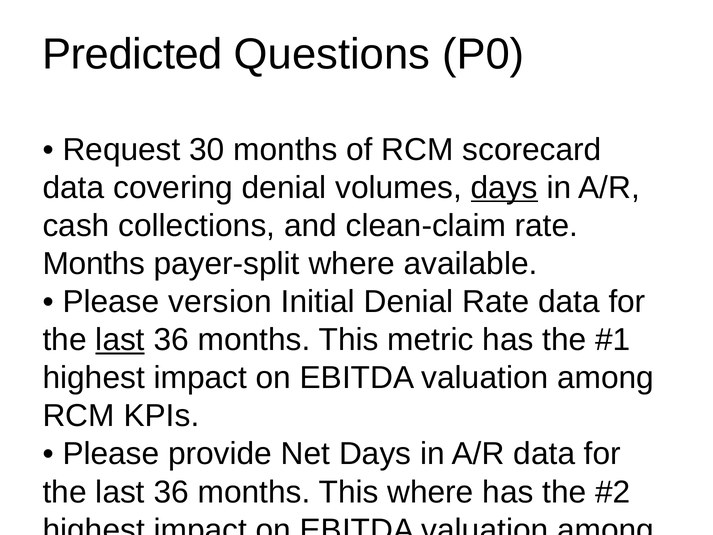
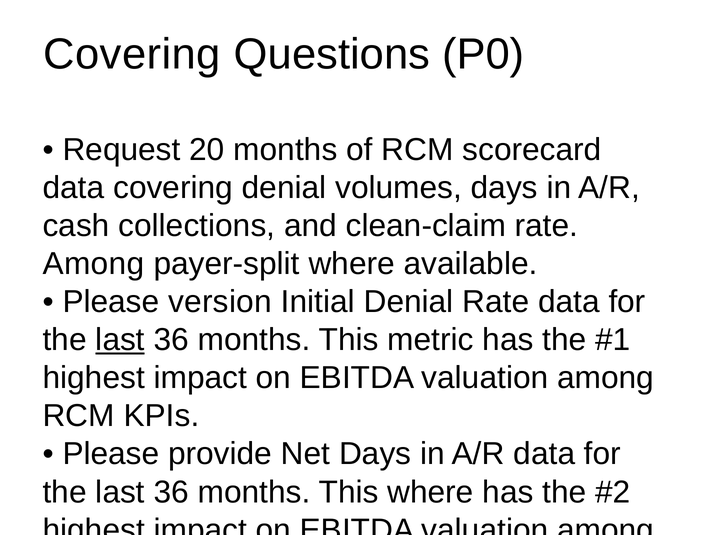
Predicted at (132, 54): Predicted -> Covering
30: 30 -> 20
days at (504, 188) underline: present -> none
Months at (94, 264): Months -> Among
